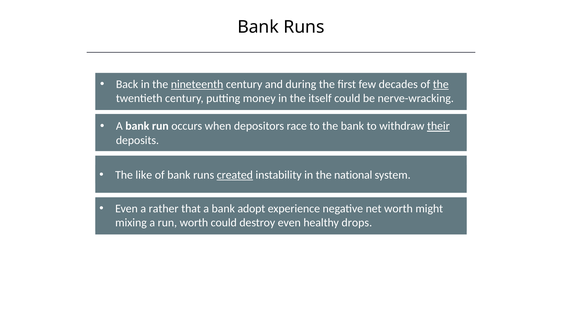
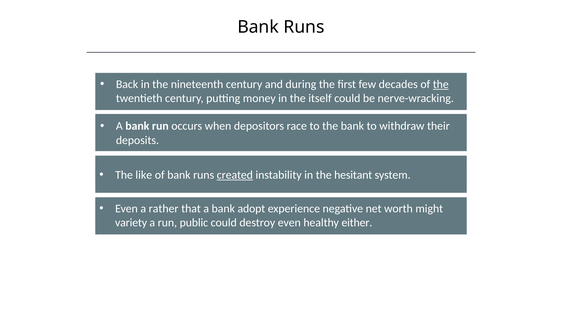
nineteenth underline: present -> none
their underline: present -> none
national: national -> hesitant
mixing: mixing -> variety
run worth: worth -> public
drops: drops -> either
